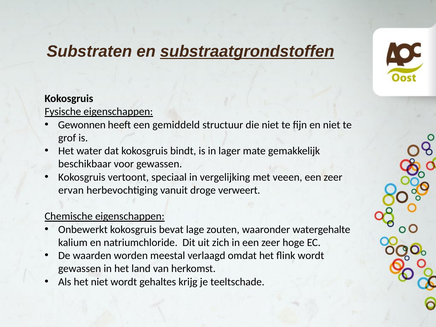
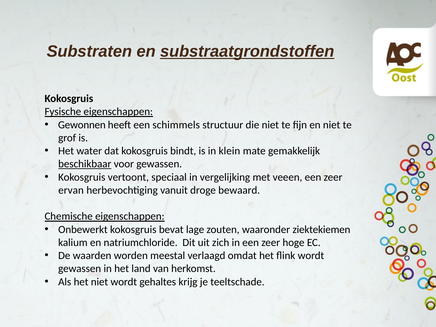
gemiddeld: gemiddeld -> schimmels
lager: lager -> klein
beschikbaar underline: none -> present
verweert: verweert -> bewaard
watergehalte: watergehalte -> ziektekiemen
